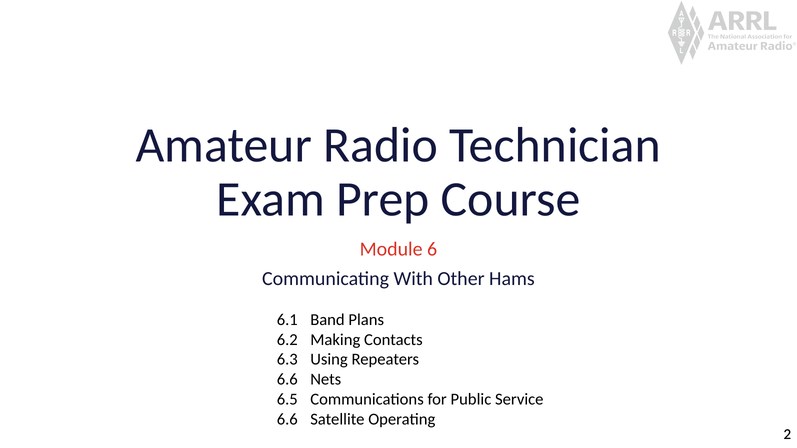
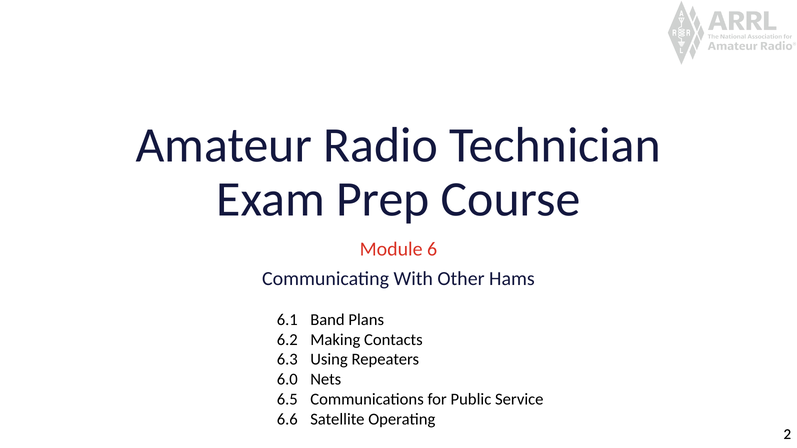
6.6 at (287, 380): 6.6 -> 6.0
